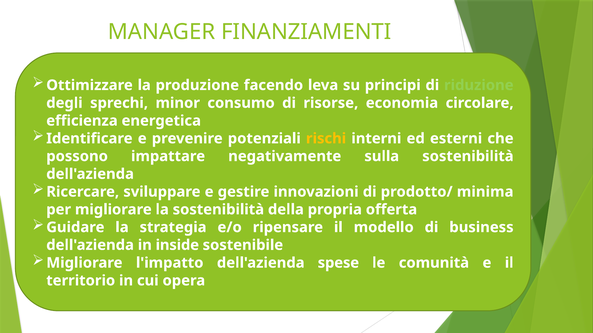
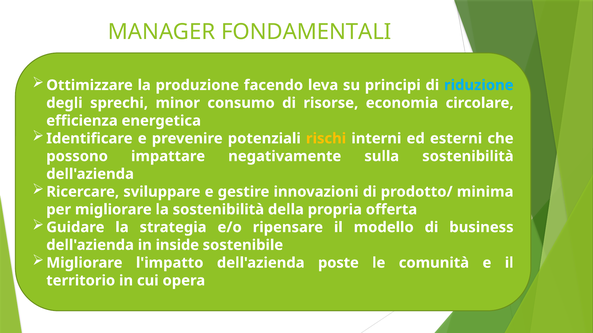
FINANZIAMENTI: FINANZIAMENTI -> FONDAMENTALI
riduzione colour: light green -> light blue
spese: spese -> poste
